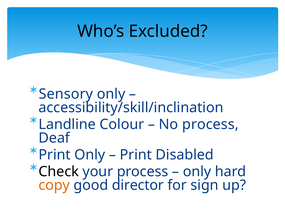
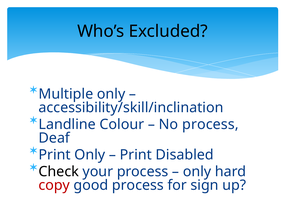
Sensory: Sensory -> Multiple
copy colour: orange -> red
good director: director -> process
